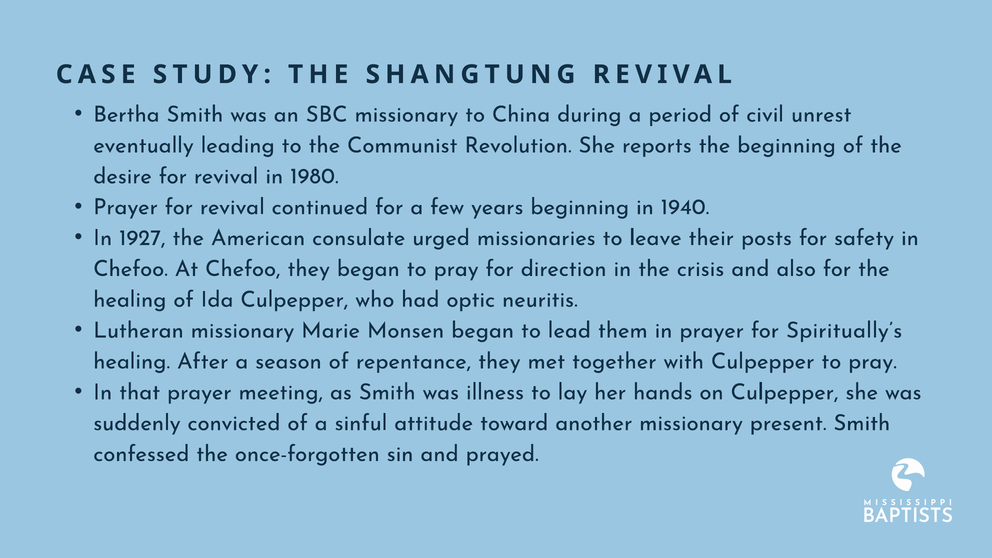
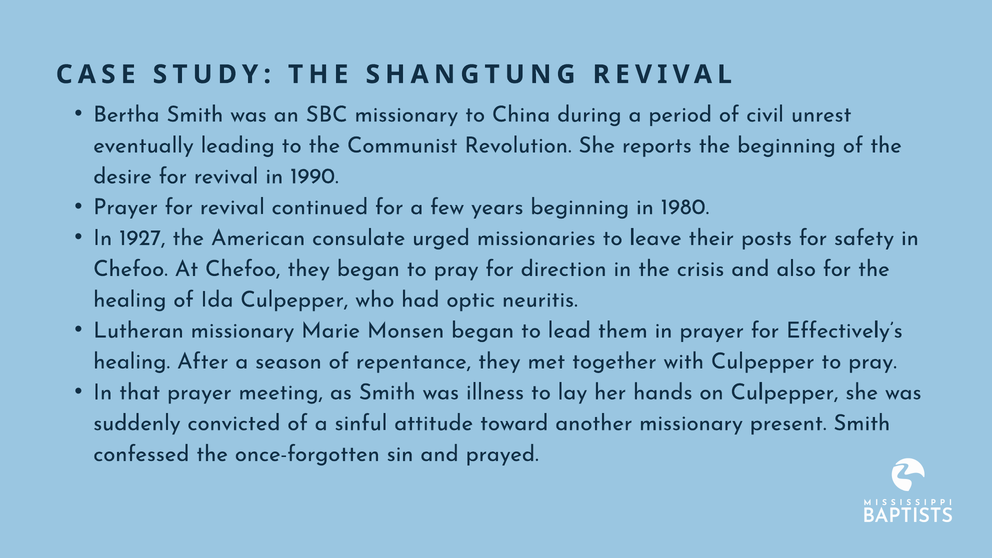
1980: 1980 -> 1990
1940: 1940 -> 1980
Spiritually’s: Spiritually’s -> Effectively’s
